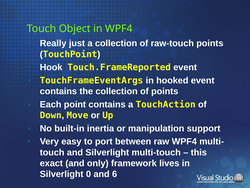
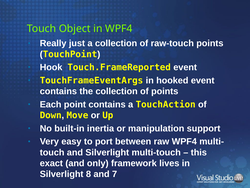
0: 0 -> 8
6: 6 -> 7
